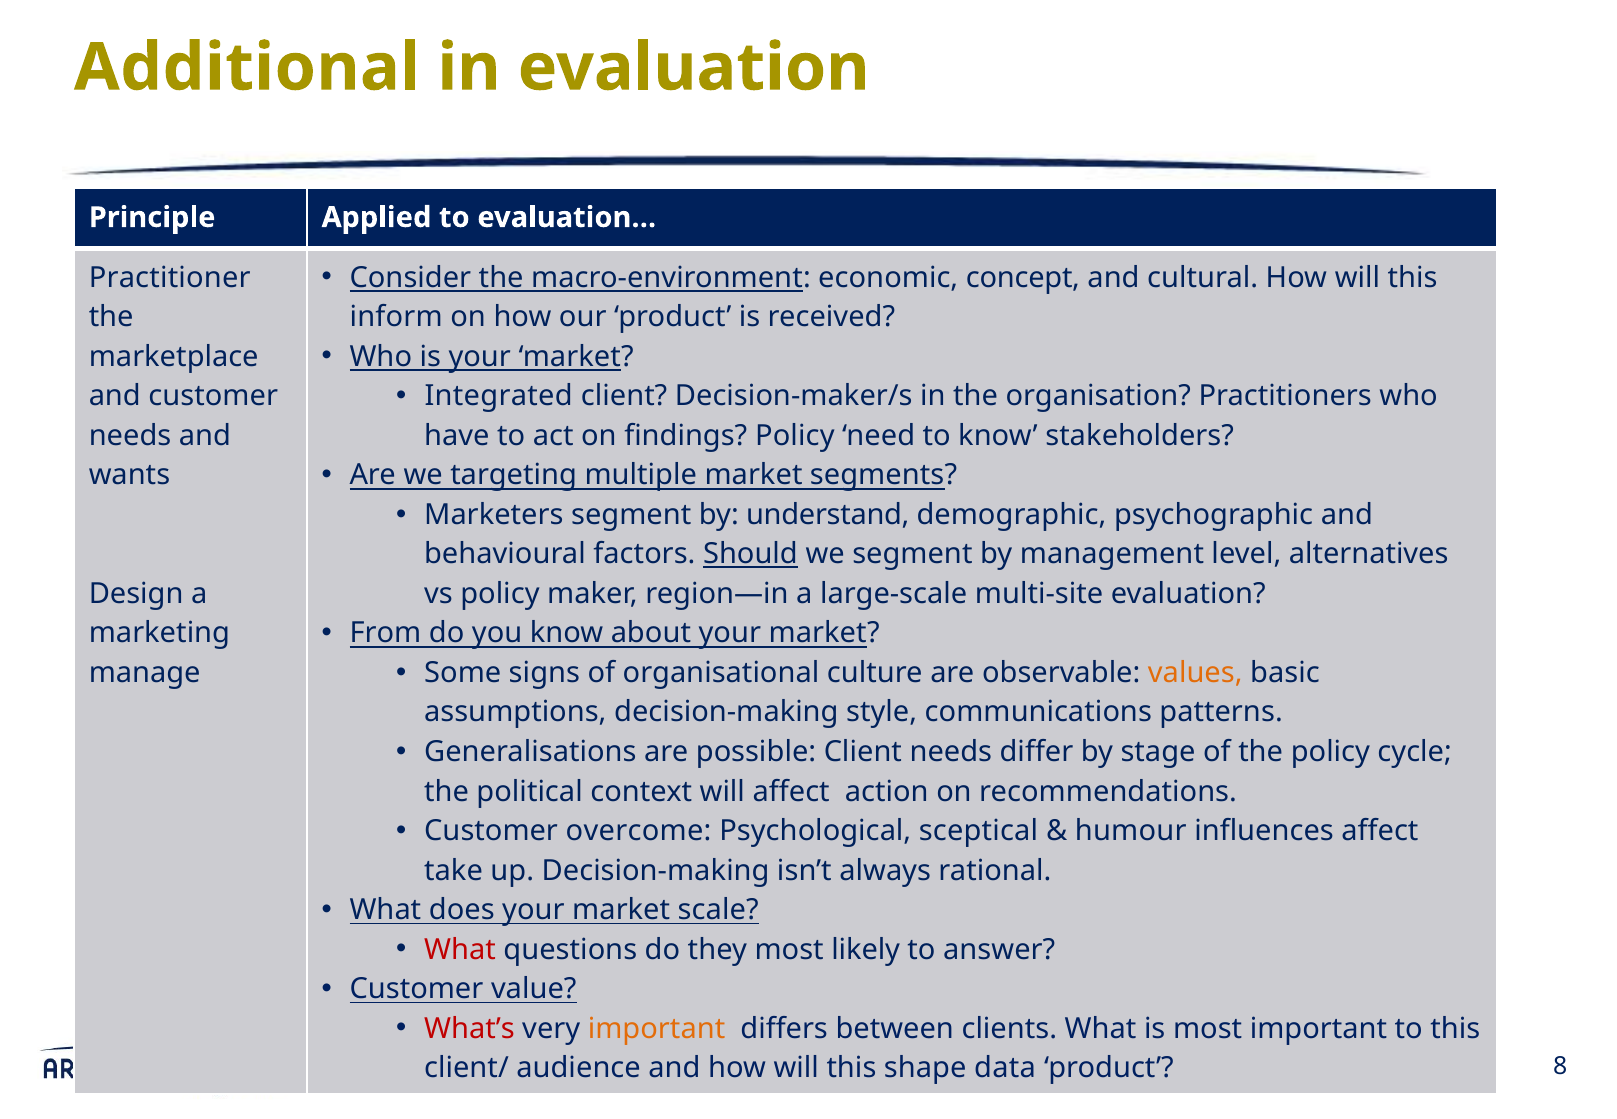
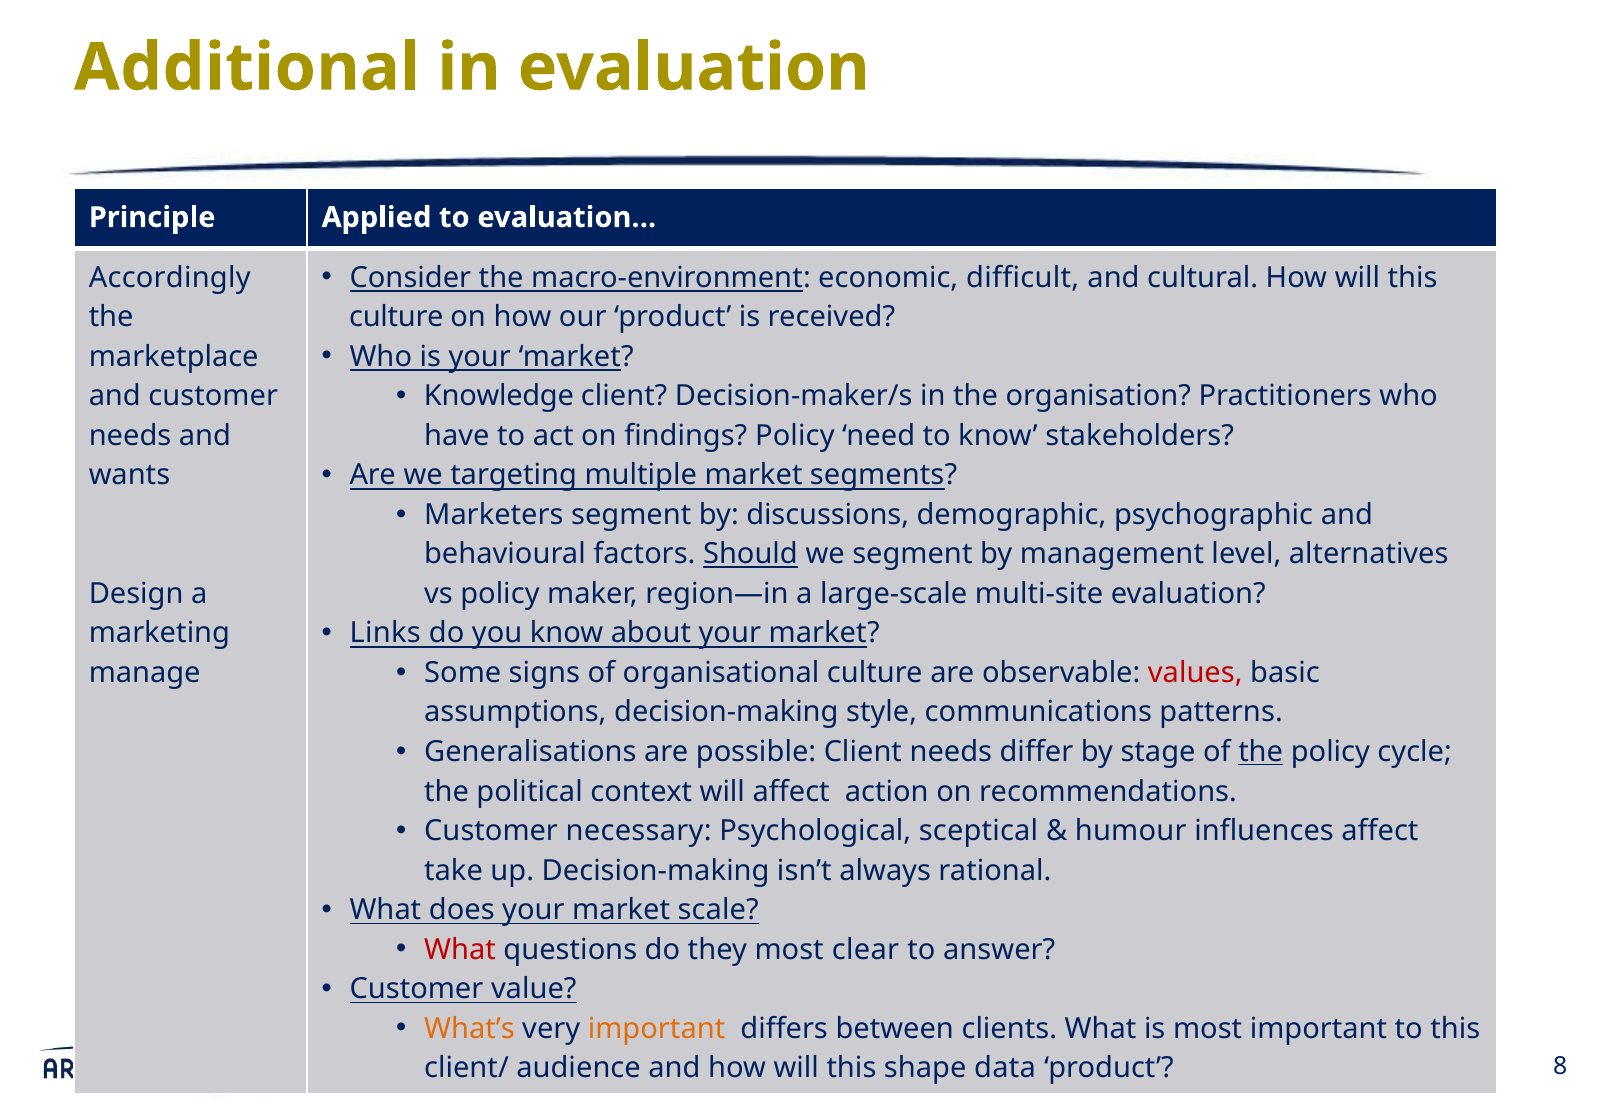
concept: concept -> difficult
Practitioner: Practitioner -> Accordingly
inform at (396, 317): inform -> culture
Integrated: Integrated -> Knowledge
understand: understand -> discussions
From: From -> Links
values colour: orange -> red
the at (1261, 752) underline: none -> present
overcome: overcome -> necessary
likely: likely -> clear
What’s colour: red -> orange
